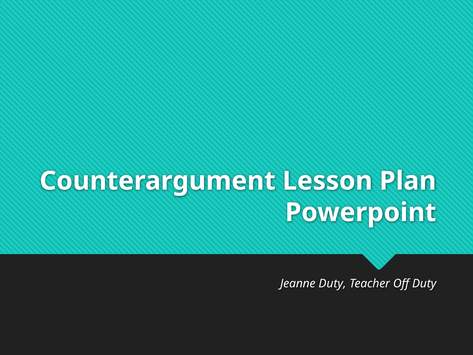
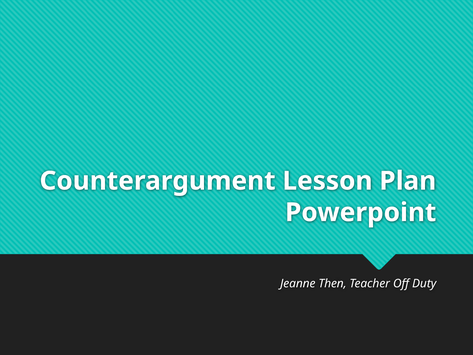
Jeanne Duty: Duty -> Then
